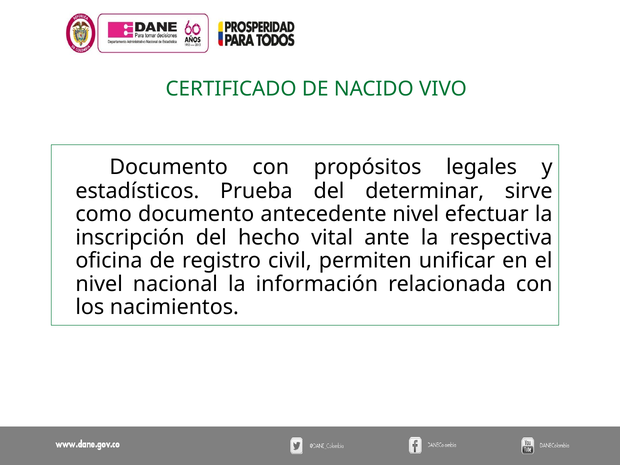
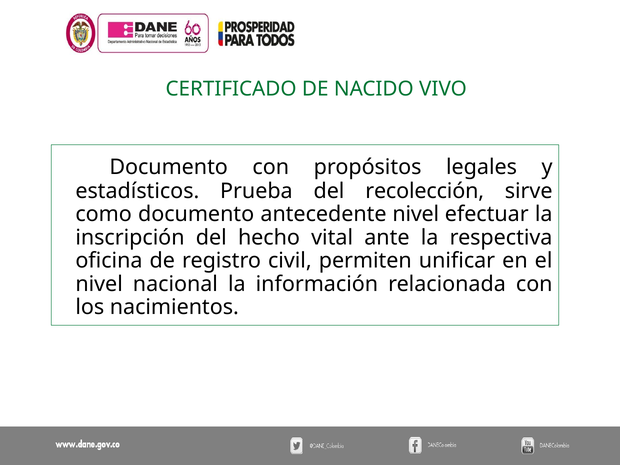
determinar: determinar -> recolección
